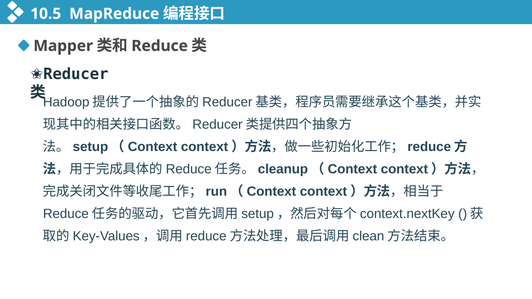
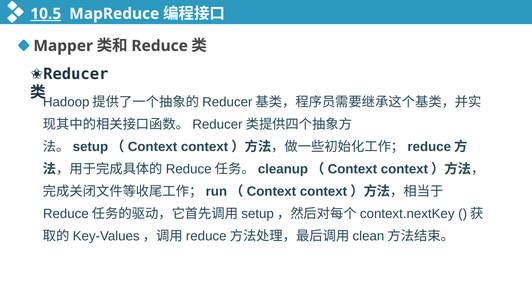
10.5 underline: none -> present
